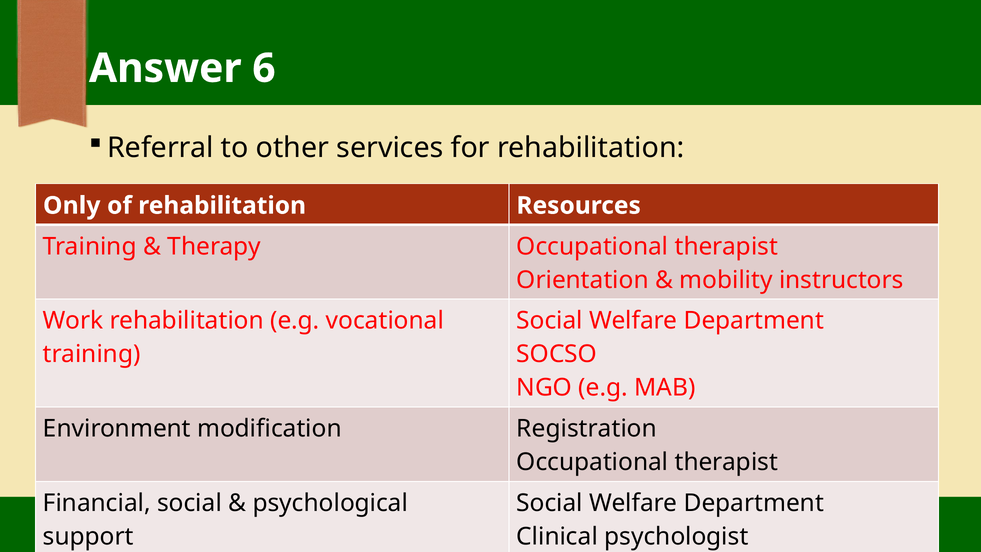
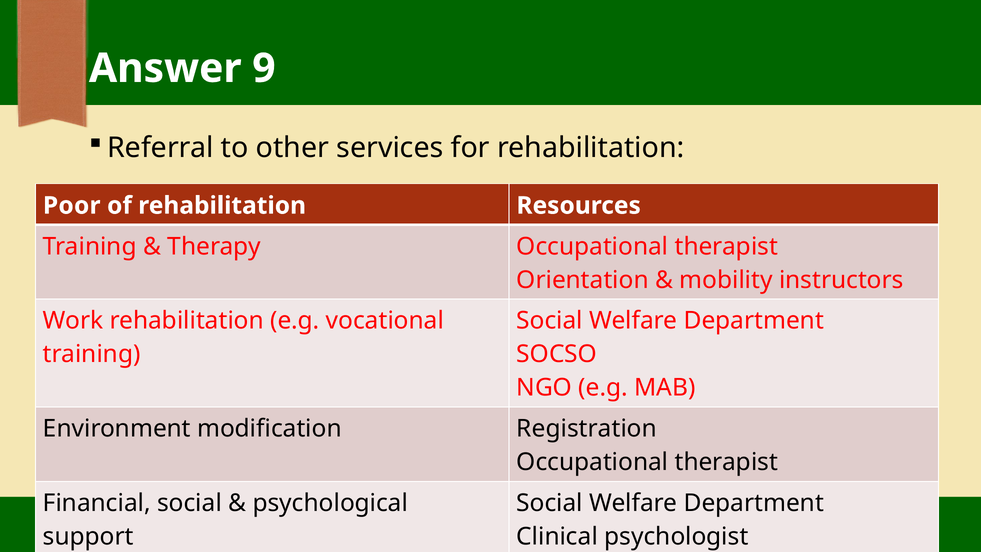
6: 6 -> 9
Only: Only -> Poor
